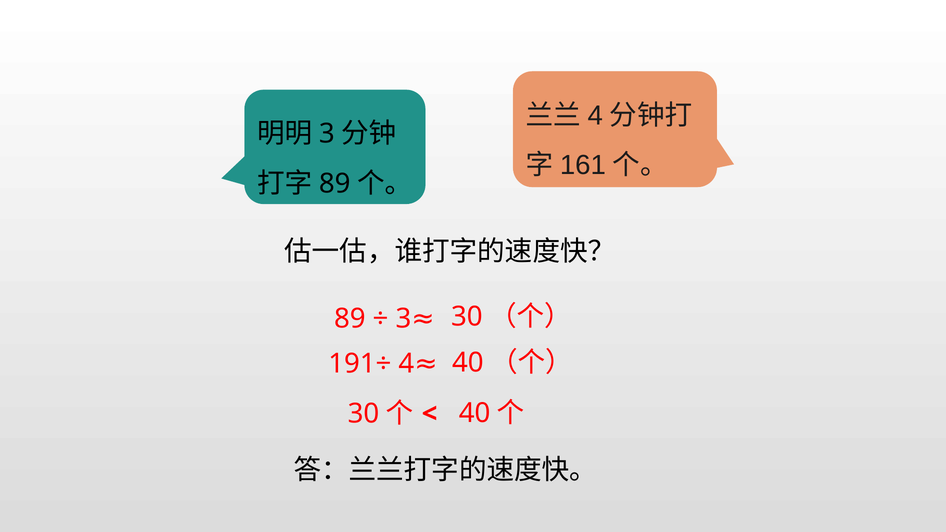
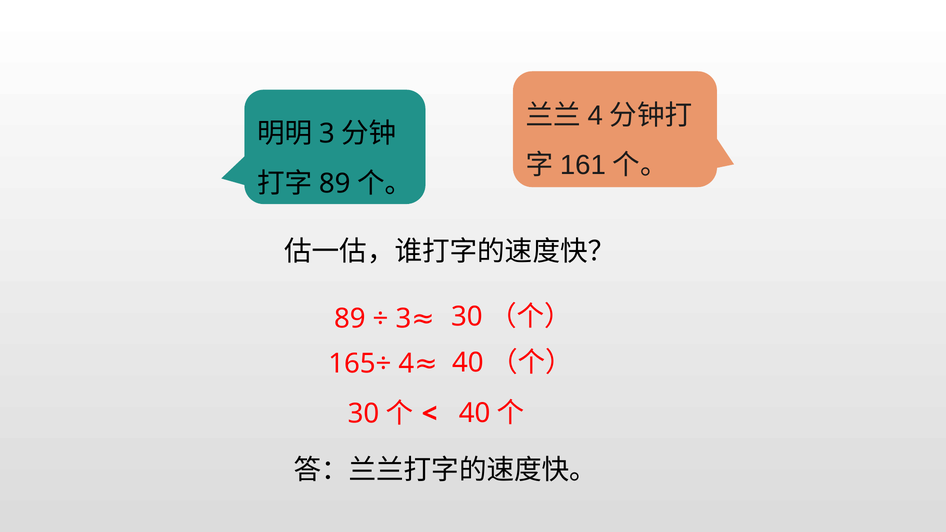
191÷: 191÷ -> 165÷
